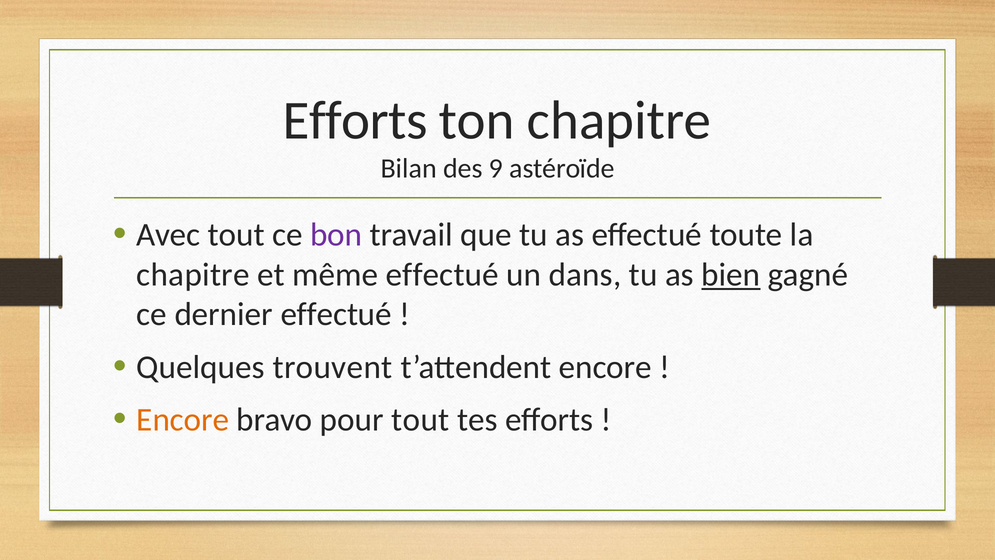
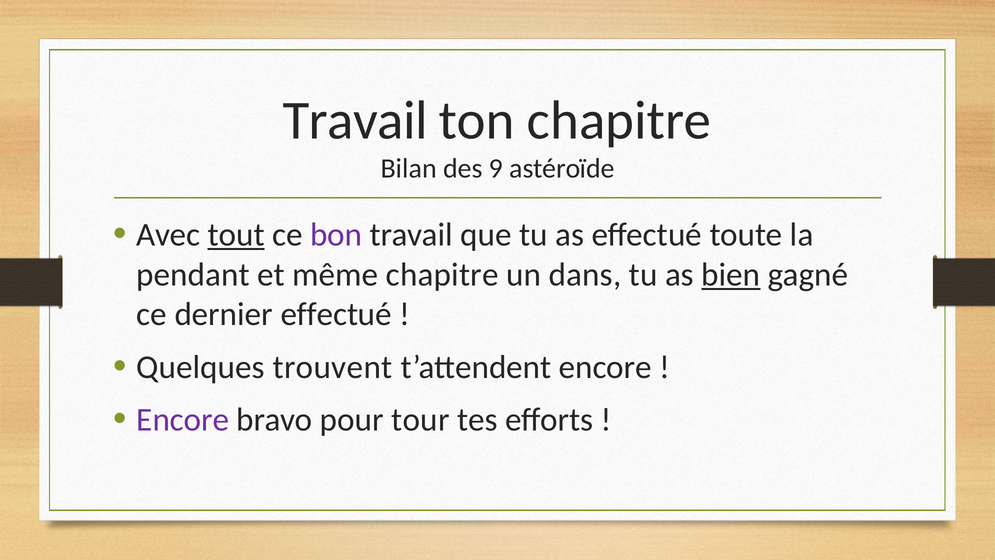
Efforts at (355, 121): Efforts -> Travail
tout at (236, 235) underline: none -> present
chapitre at (193, 274): chapitre -> pendant
même effectué: effectué -> chapitre
Encore at (183, 420) colour: orange -> purple
pour tout: tout -> tour
